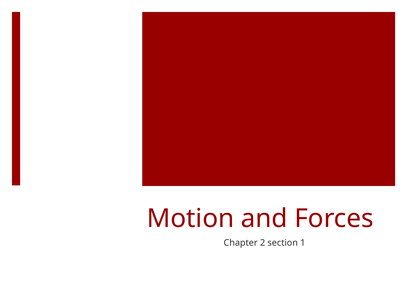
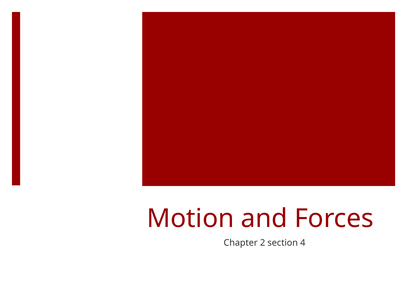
1: 1 -> 4
